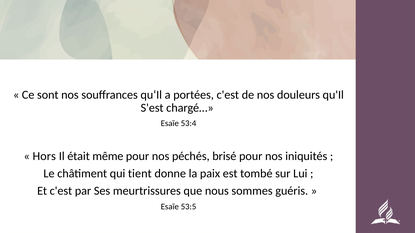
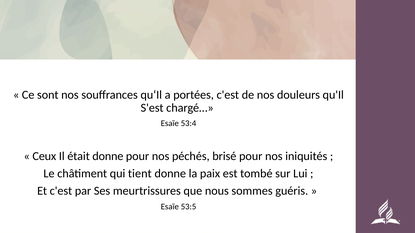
Hors: Hors -> Ceux
était même: même -> donne
